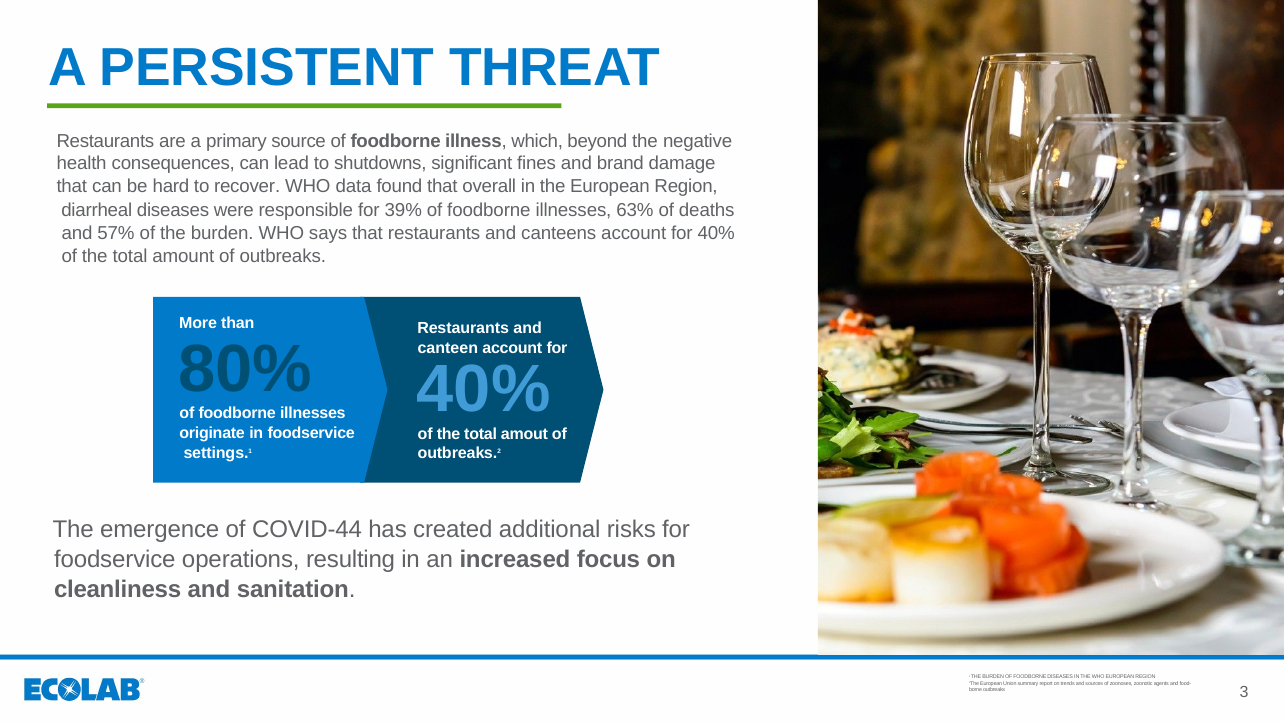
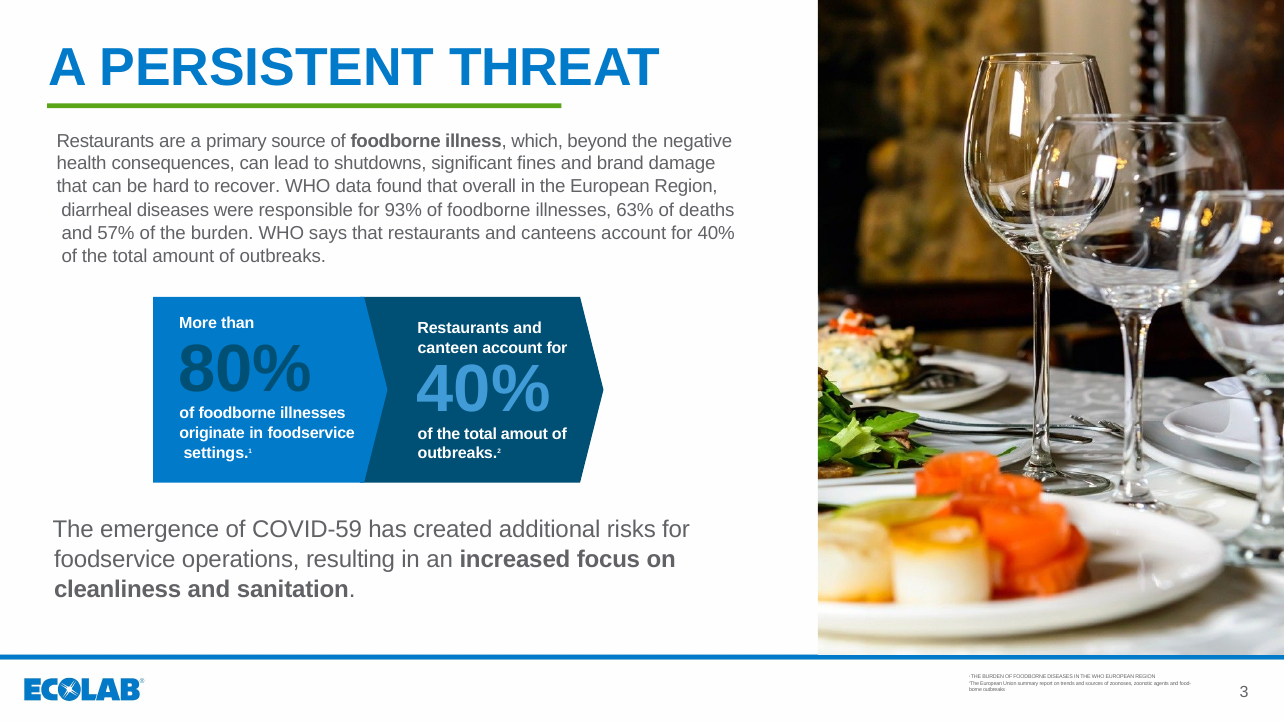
39%: 39% -> 93%
COVID-44: COVID-44 -> COVID-59
